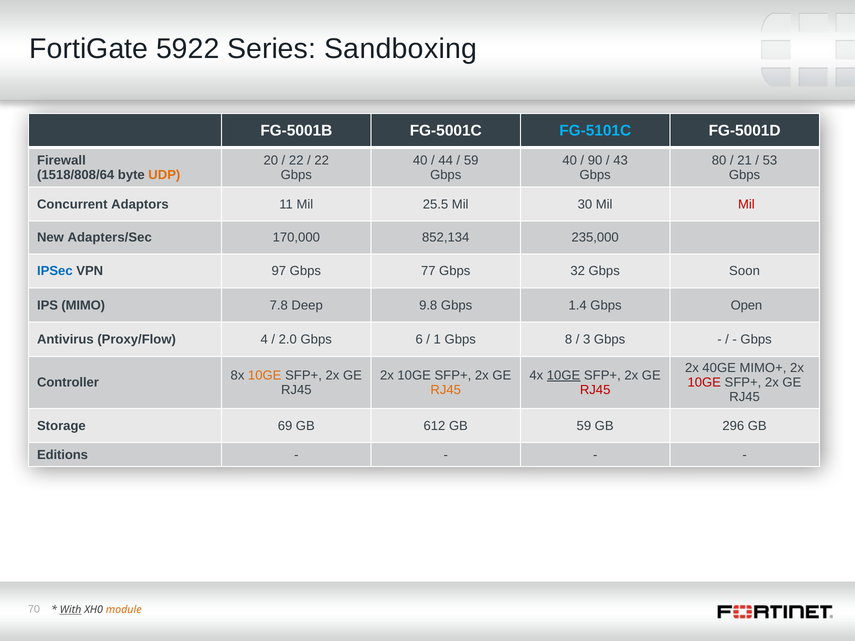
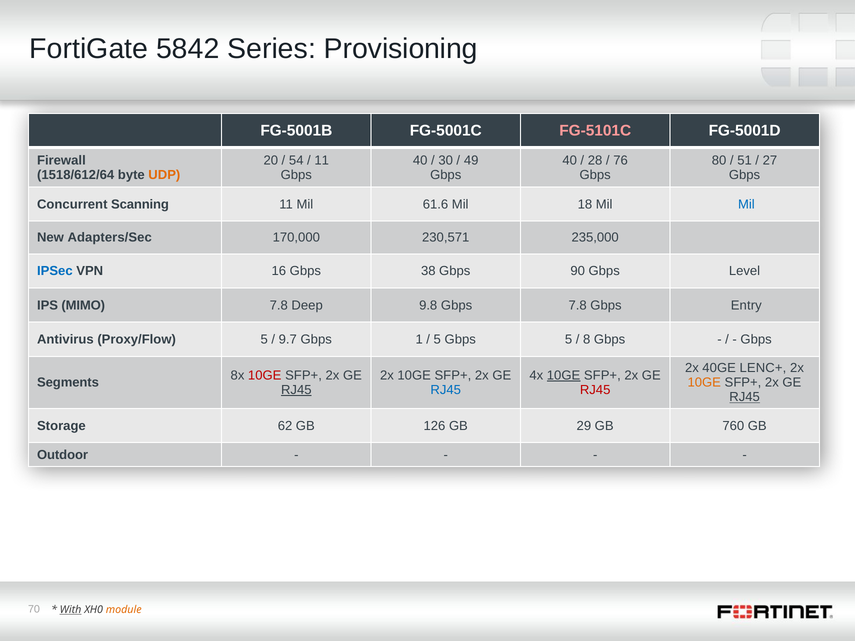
5922: 5922 -> 5842
Sandboxing: Sandboxing -> Provisioning
FG-5101C colour: light blue -> pink
22 at (296, 160): 22 -> 54
22 at (322, 160): 22 -> 11
44: 44 -> 30
59 at (471, 160): 59 -> 49
90: 90 -> 28
43: 43 -> 76
21: 21 -> 51
53: 53 -> 27
1518/808/64: 1518/808/64 -> 1518/612/64
Adaptors: Adaptors -> Scanning
25.5: 25.5 -> 61.6
30: 30 -> 18
Mil at (746, 204) colour: red -> blue
852,134: 852,134 -> 230,571
97: 97 -> 16
77: 77 -> 38
32: 32 -> 90
Soon: Soon -> Level
Gbps 1.4: 1.4 -> 7.8
Open: Open -> Entry
Proxy/Flow 4: 4 -> 5
2.0: 2.0 -> 9.7
6: 6 -> 1
1 at (437, 340): 1 -> 5
Gbps 8: 8 -> 5
3: 3 -> 8
MIMO+: MIMO+ -> LENC+
10GE at (265, 375) colour: orange -> red
Controller: Controller -> Segments
10GE at (704, 383) colour: red -> orange
RJ45 at (296, 390) underline: none -> present
RJ45 at (446, 390) colour: orange -> blue
RJ45 at (745, 397) underline: none -> present
69: 69 -> 62
612: 612 -> 126
GB 59: 59 -> 29
296: 296 -> 760
Editions: Editions -> Outdoor
